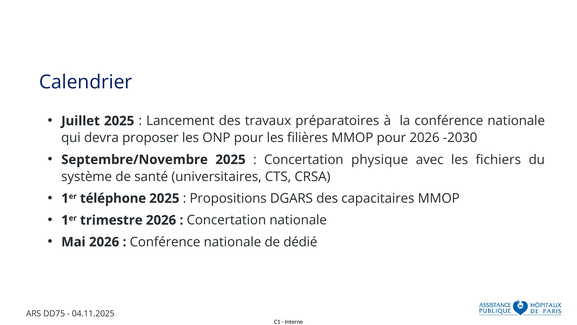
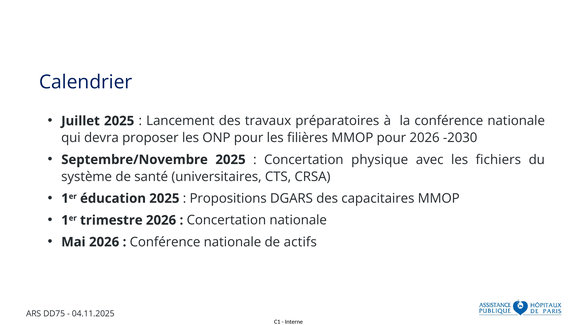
téléphone: téléphone -> éducation
dédié: dédié -> actifs
